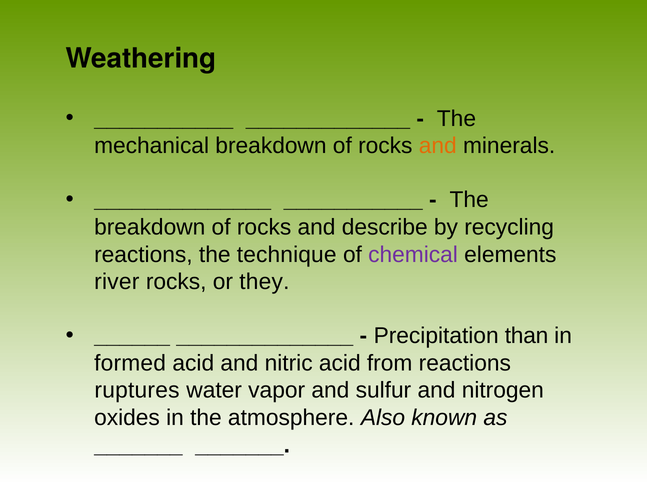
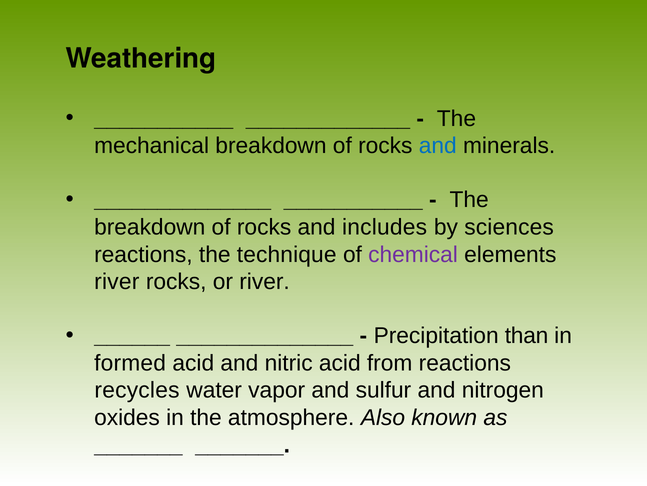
and at (438, 146) colour: orange -> blue
describe: describe -> includes
recycling: recycling -> sciences
or they: they -> river
ruptures: ruptures -> recycles
